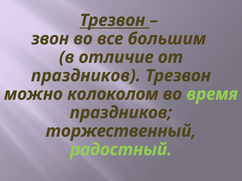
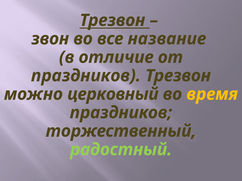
большим: большим -> название
колоколом: колоколом -> церковный
время colour: light green -> yellow
